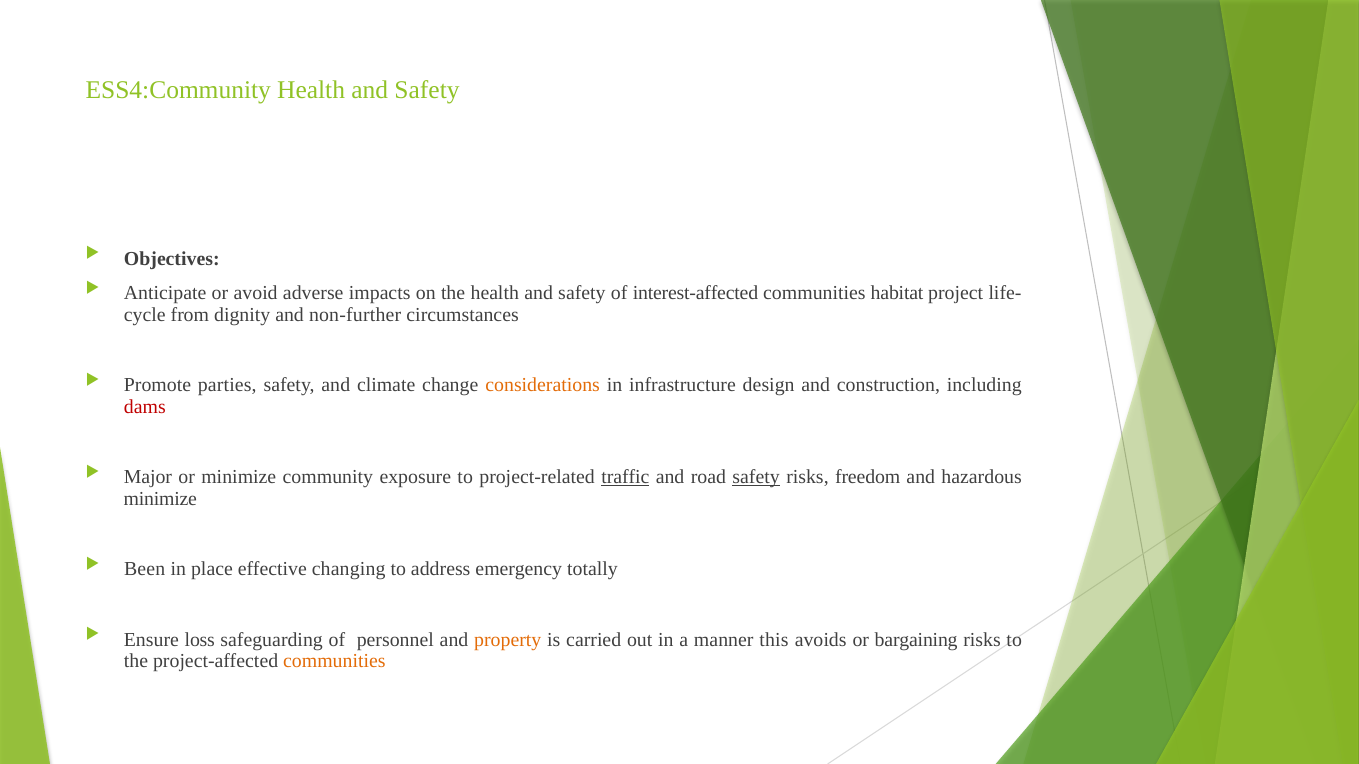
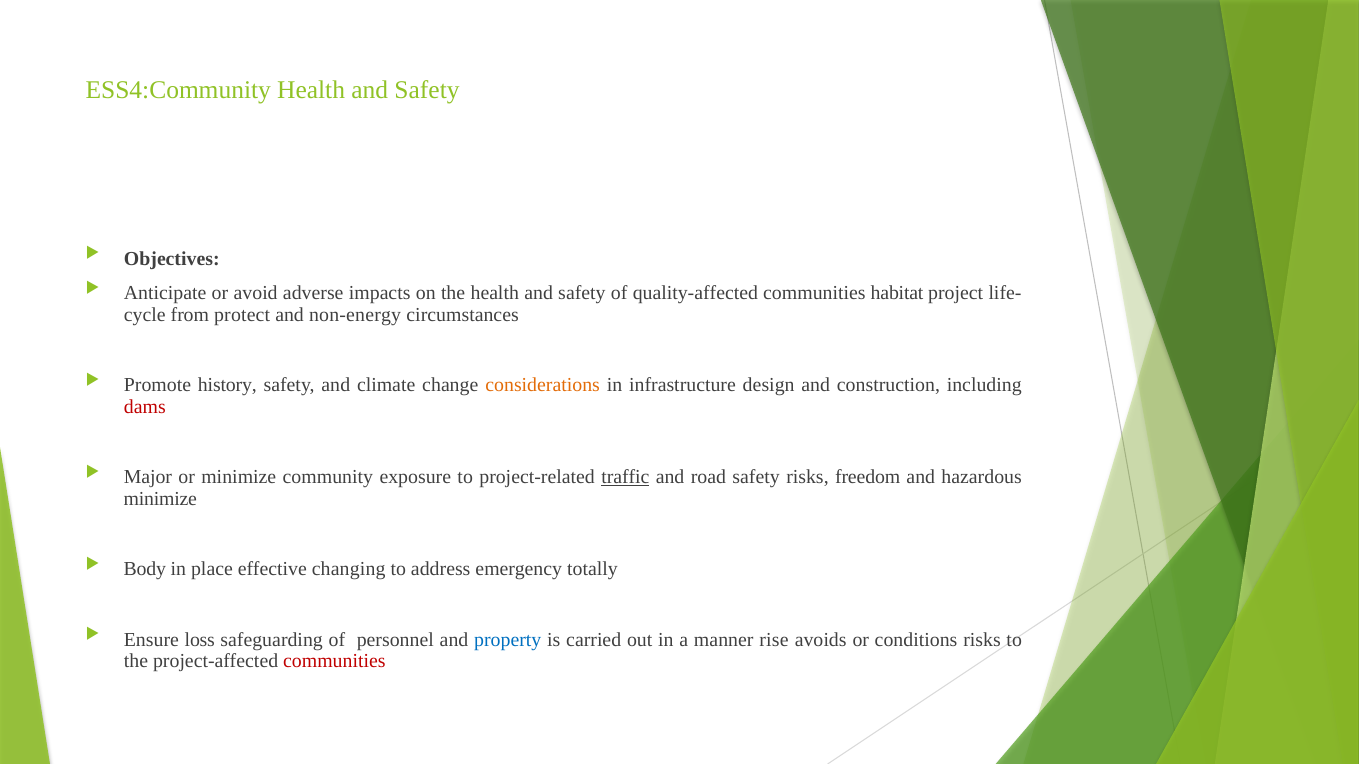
interest-affected: interest-affected -> quality-affected
dignity: dignity -> protect
non-further: non-further -> non-energy
parties: parties -> history
safety at (756, 478) underline: present -> none
Been: Been -> Body
property colour: orange -> blue
this: this -> rise
bargaining: bargaining -> conditions
communities at (334, 662) colour: orange -> red
